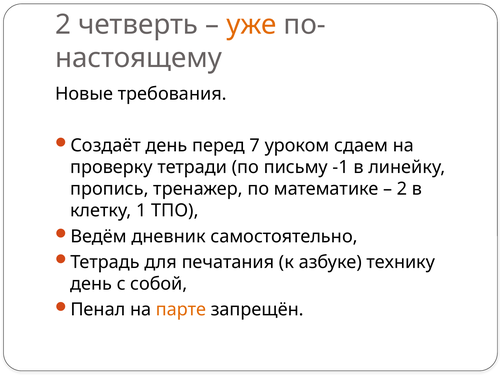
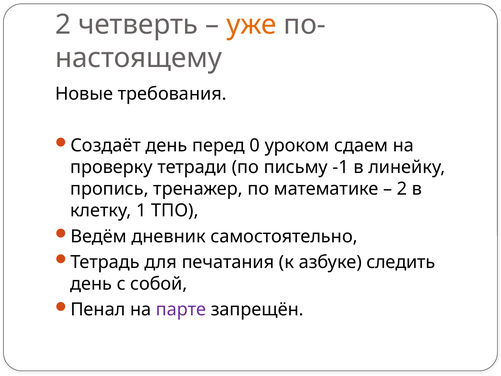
7: 7 -> 0
технику: технику -> следить
парте colour: orange -> purple
